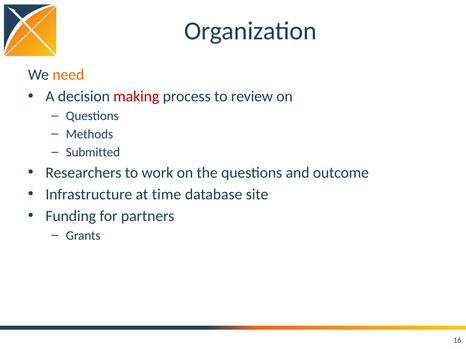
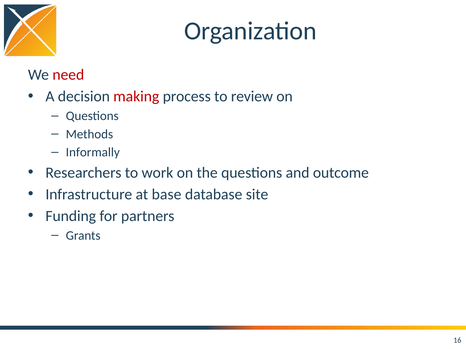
need colour: orange -> red
Submitted: Submitted -> Informally
time: time -> base
